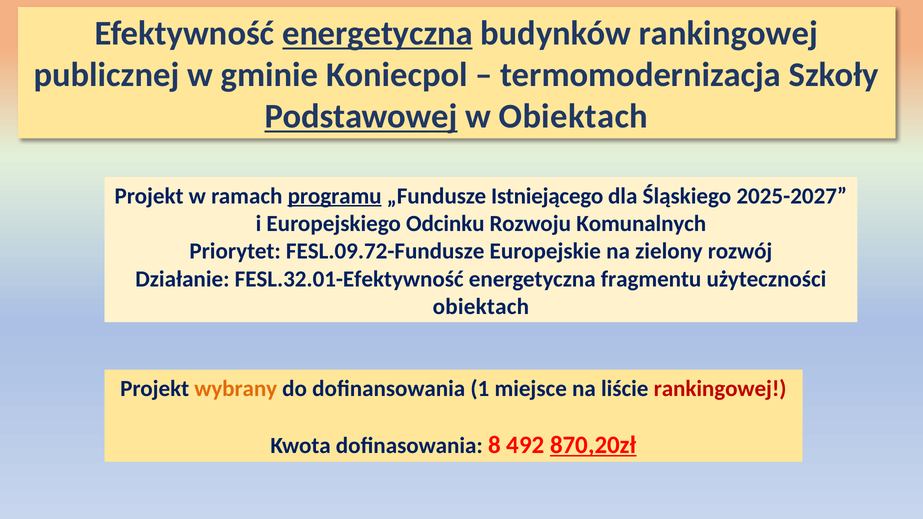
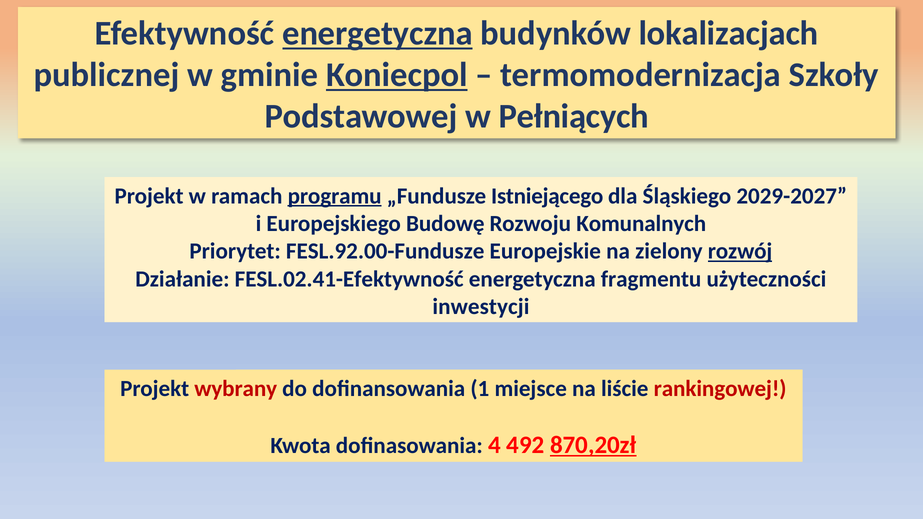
budynków rankingowej: rankingowej -> lokalizacjach
Koniecpol underline: none -> present
Podstawowej underline: present -> none
w Obiektach: Obiektach -> Pełniących
2025-2027: 2025-2027 -> 2029-2027
Odcinku: Odcinku -> Budowę
FESL.09.72-Fundusze: FESL.09.72-Fundusze -> FESL.92.00-Fundusze
rozwój underline: none -> present
FESL.32.01-Efektywność: FESL.32.01-Efektywność -> FESL.02.41-Efektywność
obiektach at (481, 307): obiektach -> inwestycji
wybrany colour: orange -> red
8: 8 -> 4
